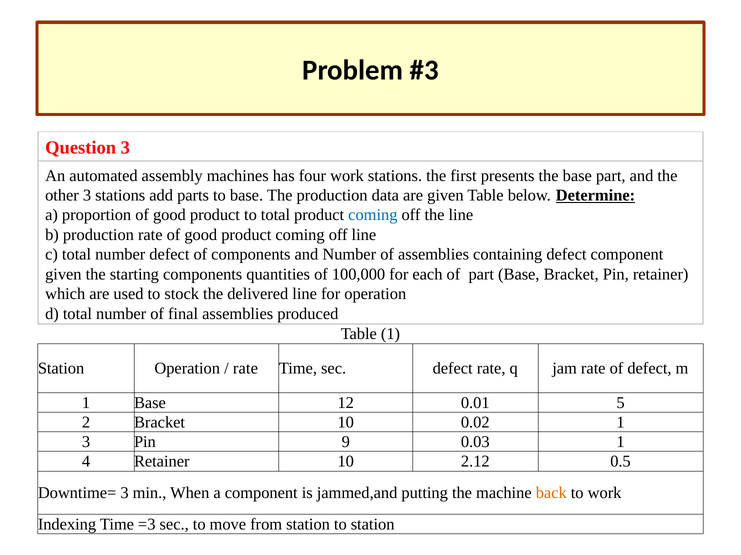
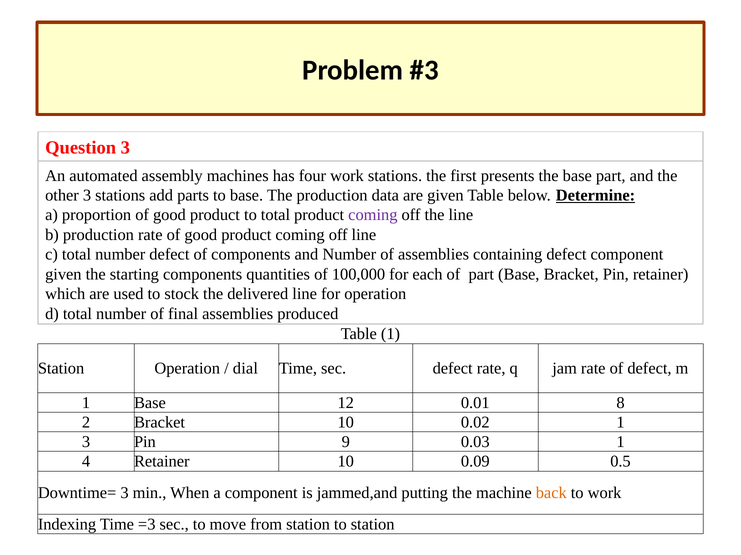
coming at (373, 215) colour: blue -> purple
rate at (245, 369): rate -> dial
5: 5 -> 8
2.12: 2.12 -> 0.09
